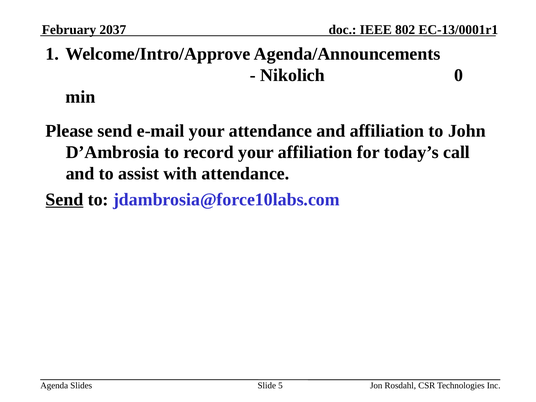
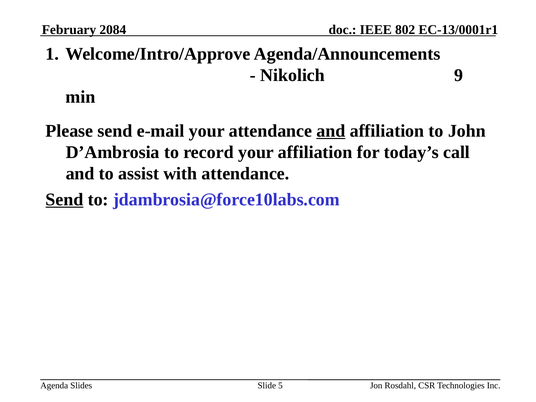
2037: 2037 -> 2084
0: 0 -> 9
and at (331, 131) underline: none -> present
